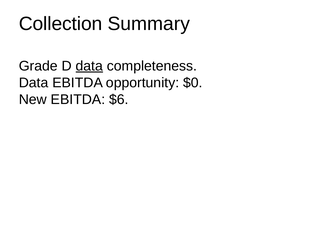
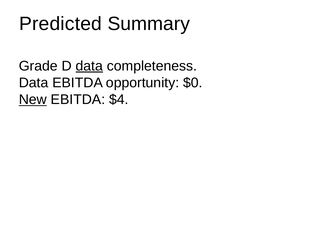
Collection: Collection -> Predicted
New underline: none -> present
$6: $6 -> $4
